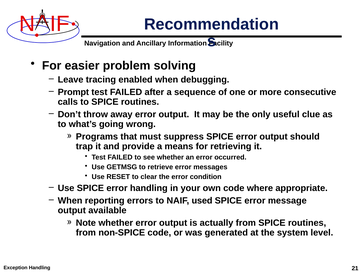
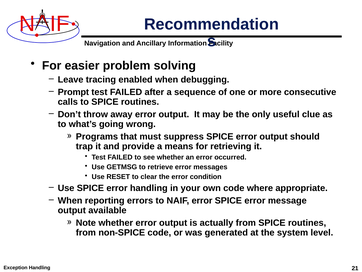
NAIF used: used -> error
